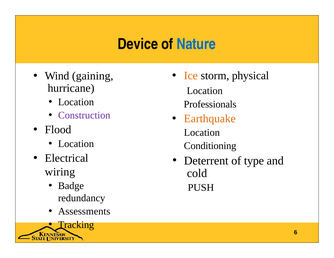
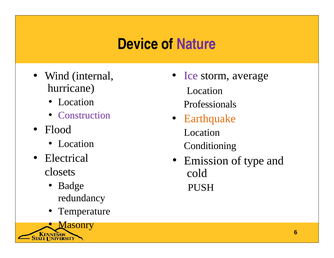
Nature colour: blue -> purple
Ice colour: orange -> purple
physical: physical -> average
gaining: gaining -> internal
Deterrent: Deterrent -> Emission
wiring: wiring -> closets
Assessments: Assessments -> Temperature
Tracking: Tracking -> Masonry
